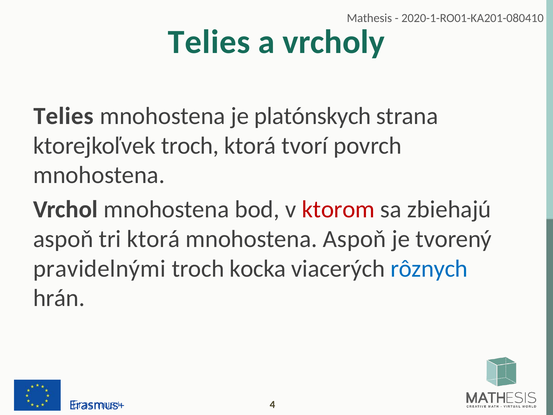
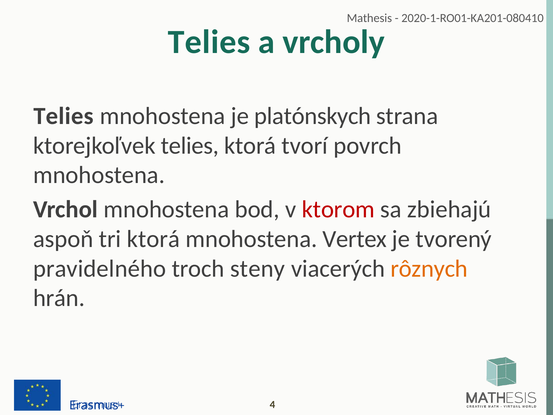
ktorejkoľvek troch: troch -> telies
mnohostena Aspoň: Aspoň -> Vertex
pravidelnými: pravidelnými -> pravidelného
kocka: kocka -> steny
rôznych colour: blue -> orange
